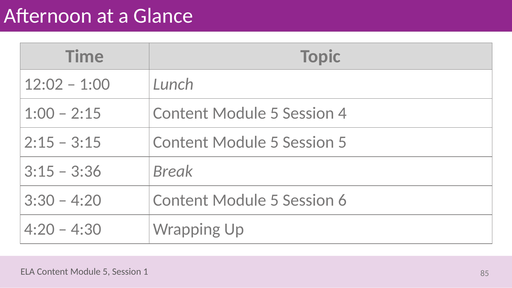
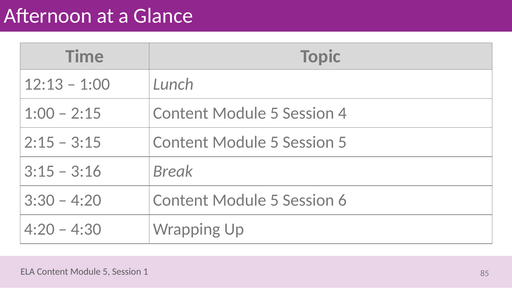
12:02: 12:02 -> 12:13
3:36: 3:36 -> 3:16
